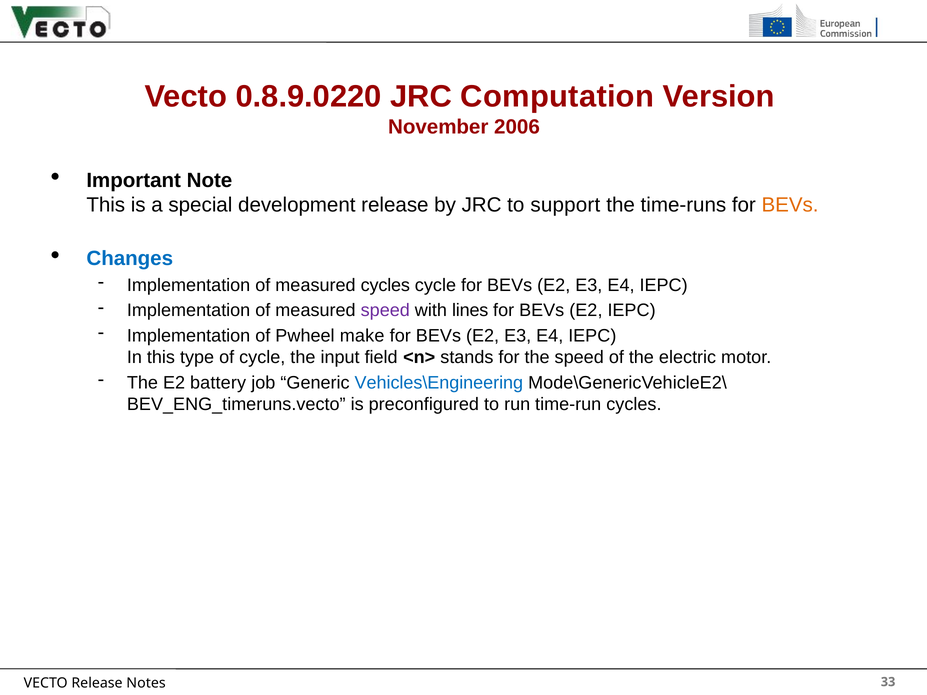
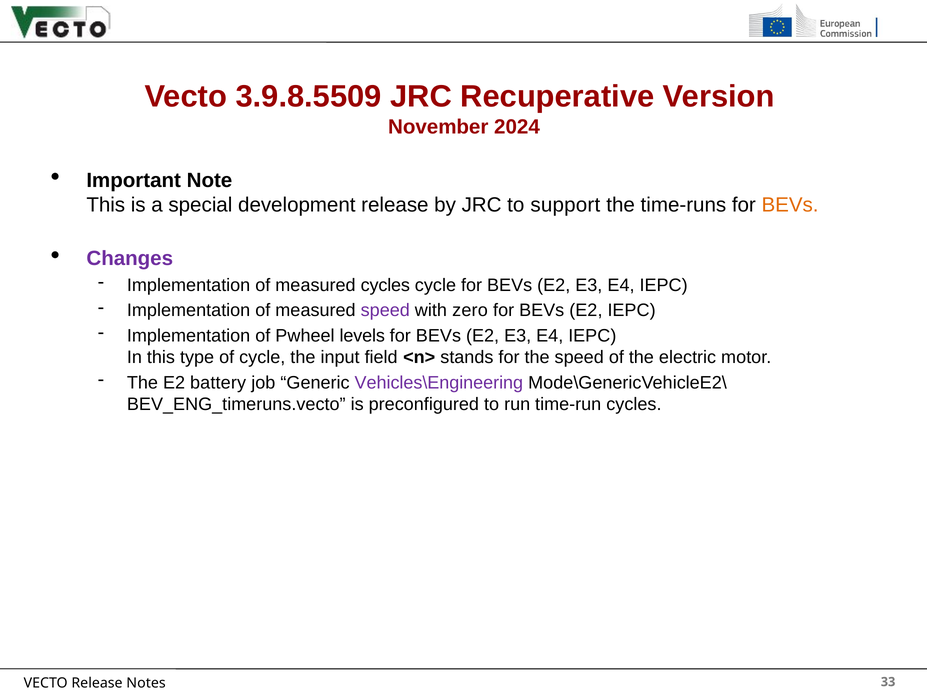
0.8.9.0220: 0.8.9.0220 -> 3.9.8.5509
Computation: Computation -> Recuperative
2006: 2006 -> 2024
Changes colour: blue -> purple
lines: lines -> zero
make: make -> levels
Vehicles\Engineering colour: blue -> purple
